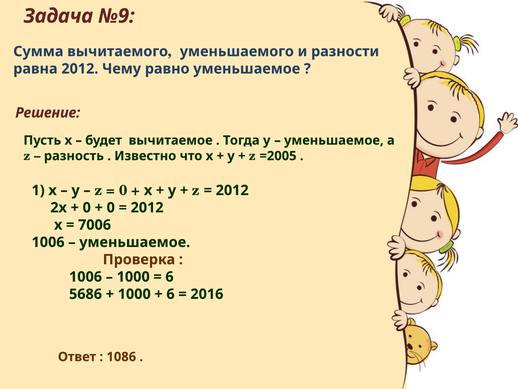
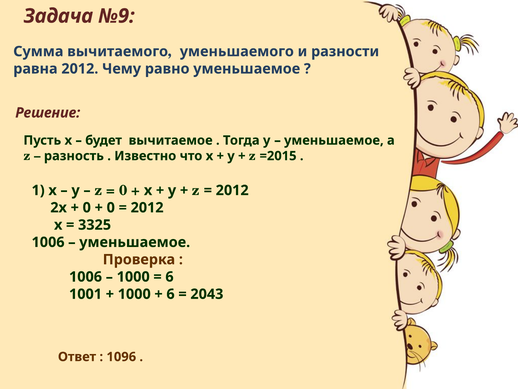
=2005: =2005 -> =2015
7006: 7006 -> 3325
5686: 5686 -> 1001
2016: 2016 -> 2043
1086: 1086 -> 1096
